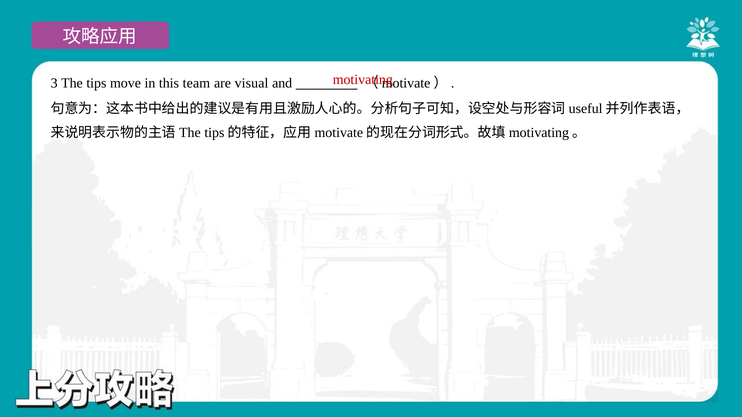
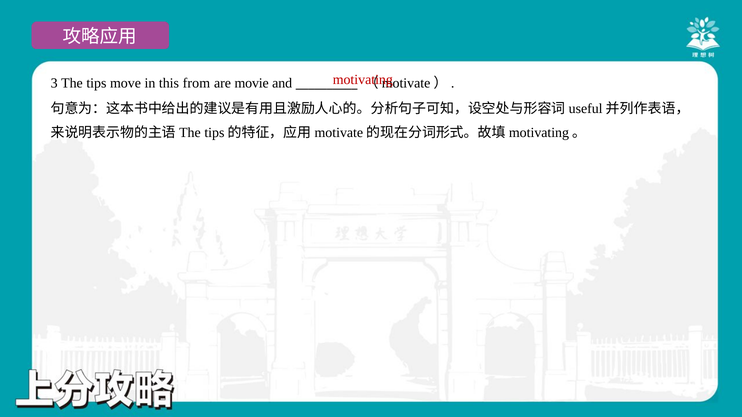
team: team -> from
visual: visual -> movie
